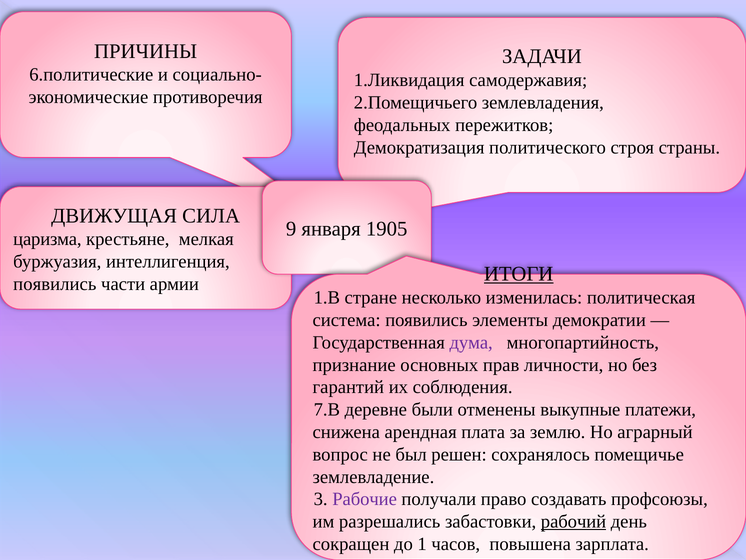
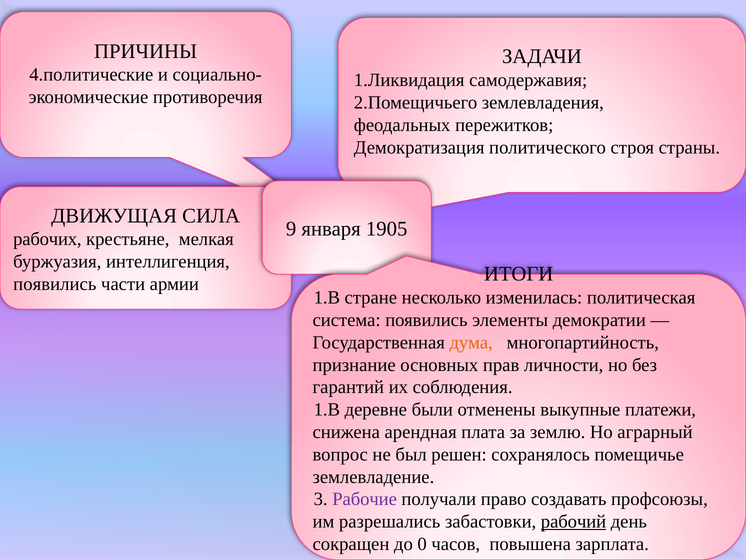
6.политические: 6.политические -> 4.политические
царизма: царизма -> рабочих
ИТОГИ underline: present -> none
дума colour: purple -> orange
7.В at (327, 409): 7.В -> 1.В
1: 1 -> 0
